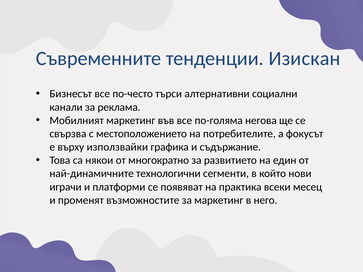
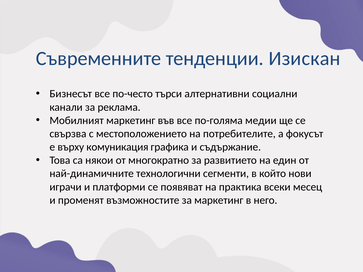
негова: негова -> медии
използвайки: използвайки -> комуникация
